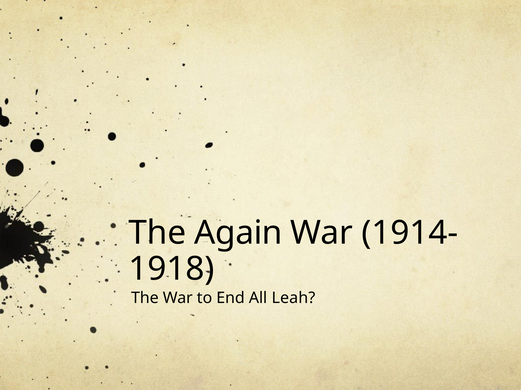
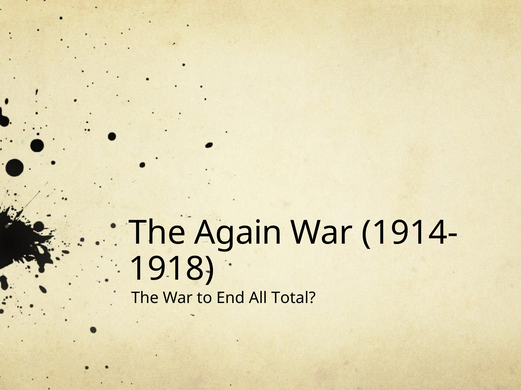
Leah: Leah -> Total
